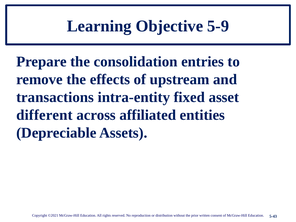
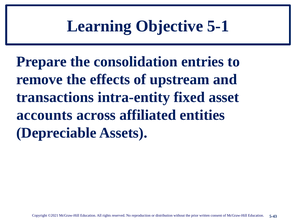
5-9: 5-9 -> 5-1
different: different -> accounts
